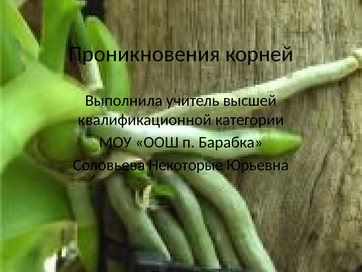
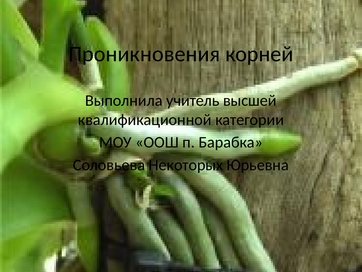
Некоторые: Некоторые -> Некоторых
